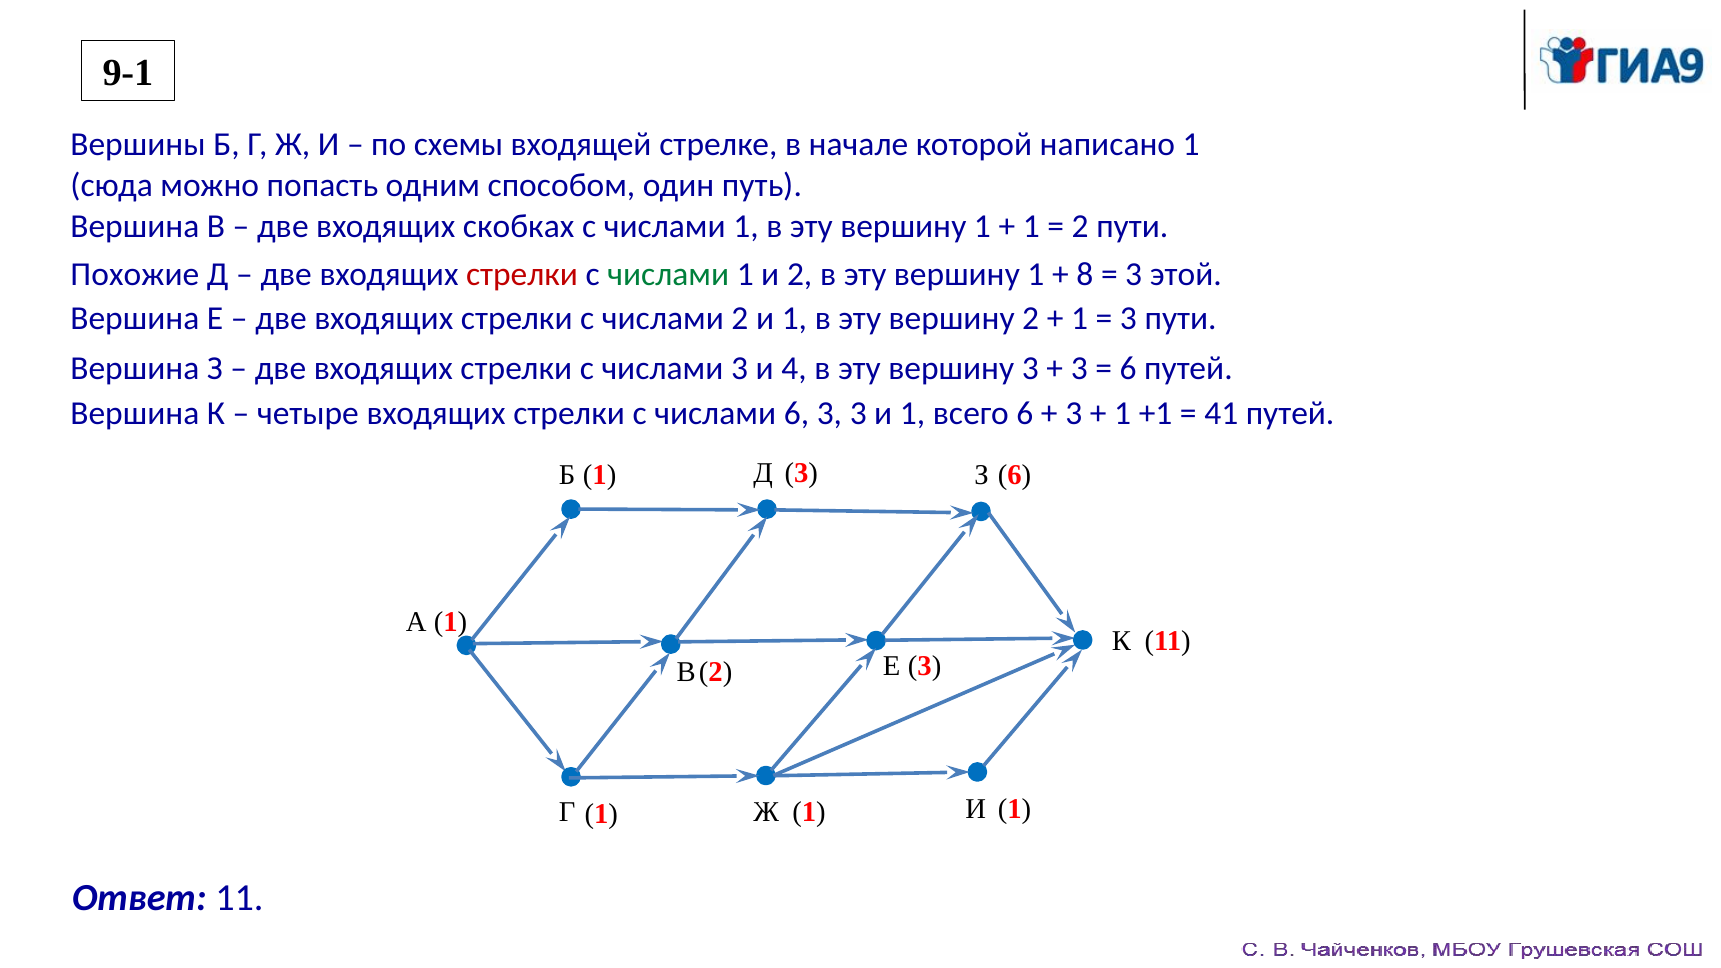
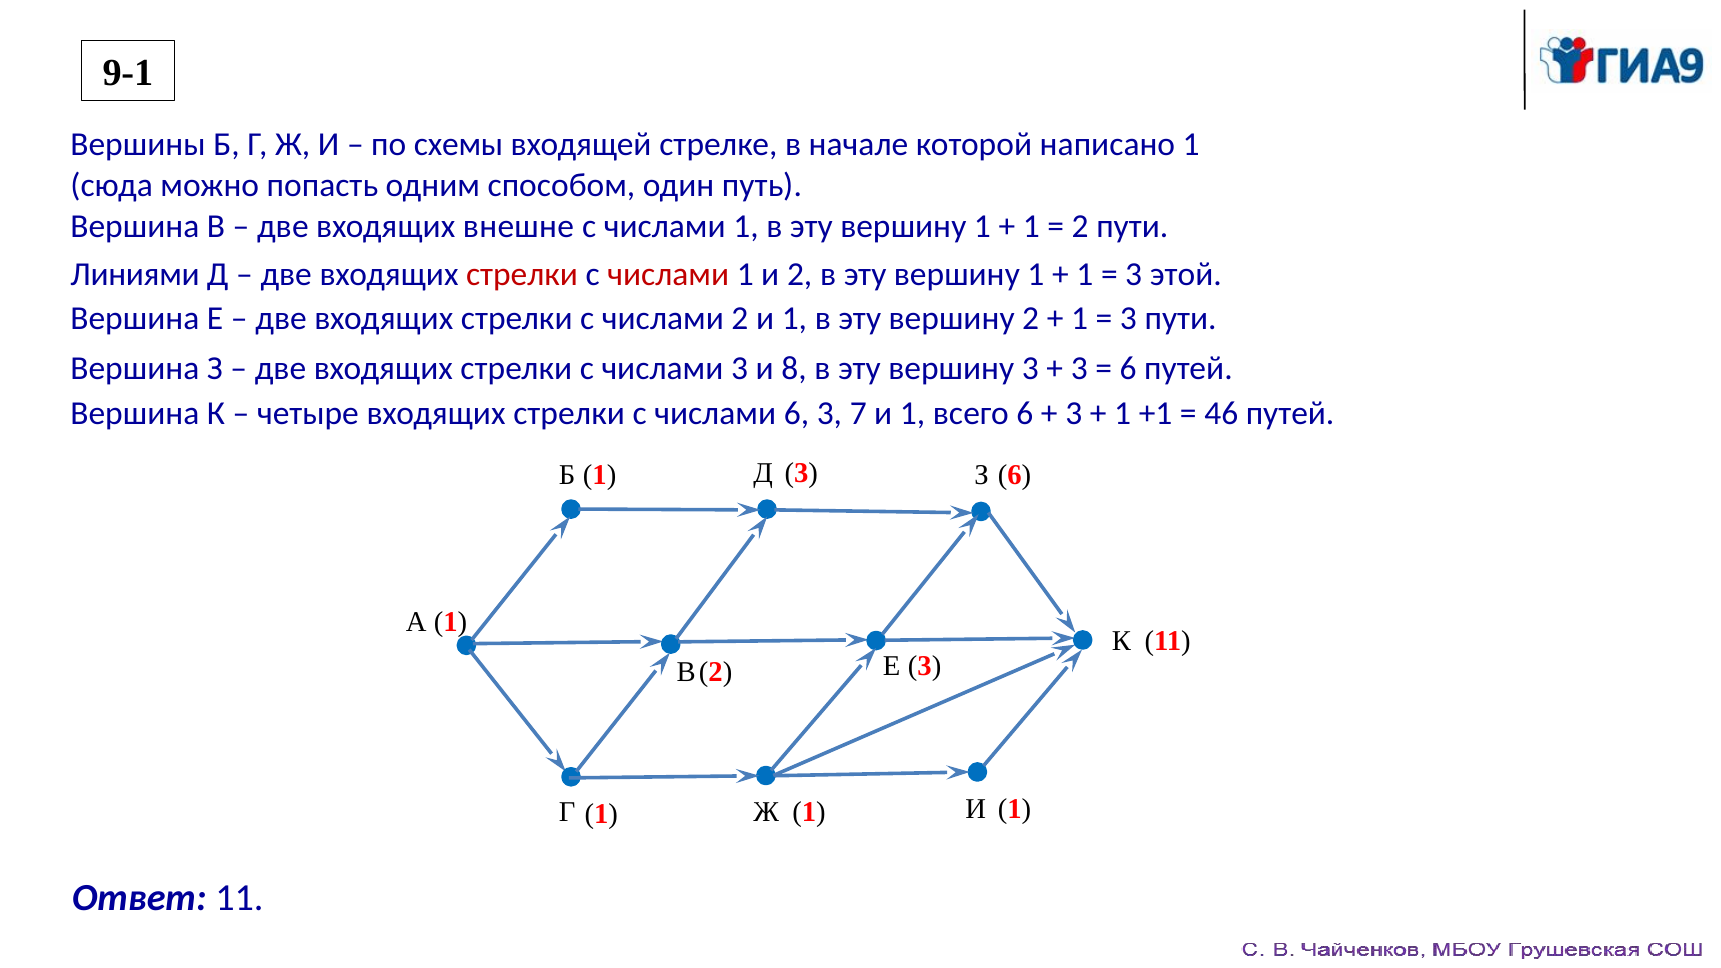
скобках: скобках -> внешне
Похожие: Похожие -> Линиями
числами at (668, 274) colour: green -> red
8 at (1085, 274): 8 -> 1
4: 4 -> 8
6 3 3: 3 -> 7
41: 41 -> 46
